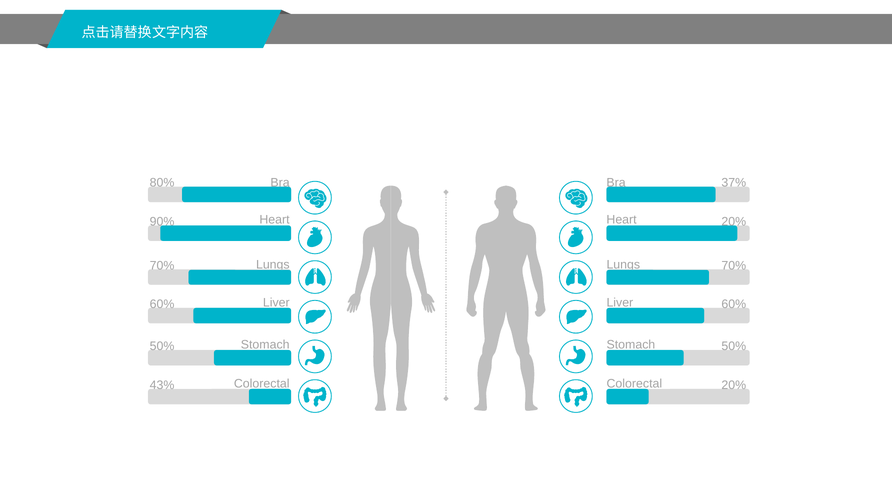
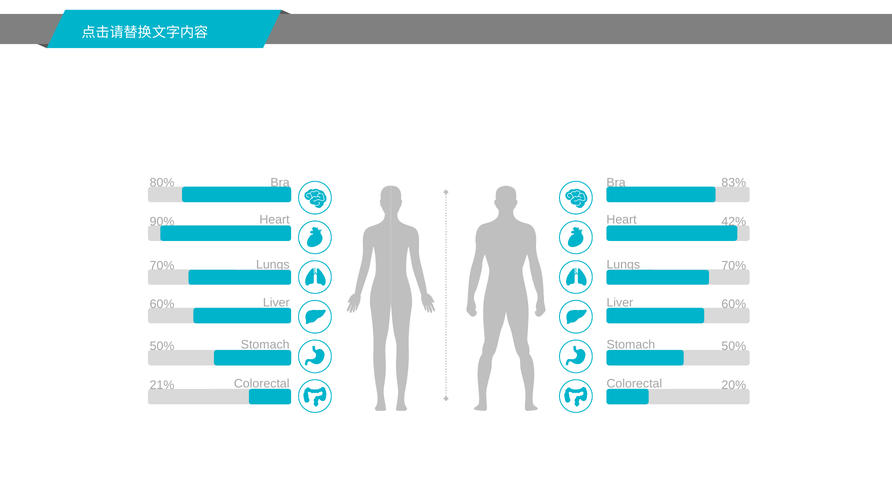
37%: 37% -> 83%
20% at (734, 222): 20% -> 42%
43%: 43% -> 21%
